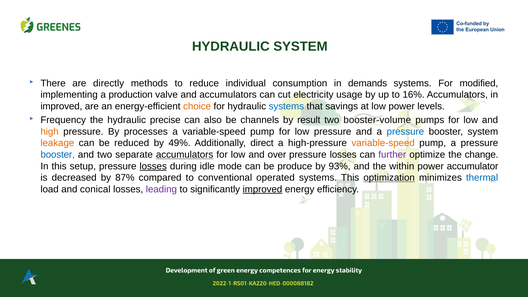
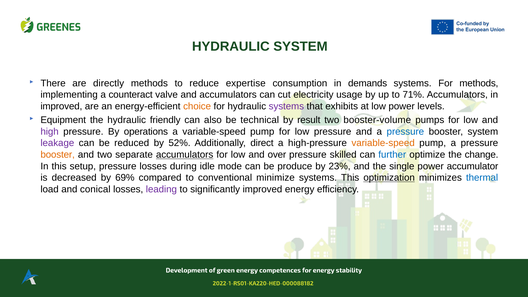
individual: individual -> expertise
For modified: modified -> methods
production: production -> counteract
16%: 16% -> 71%
systems at (286, 106) colour: blue -> purple
savings: savings -> exhibits
Frequency: Frequency -> Equipment
precise: precise -> friendly
channels: channels -> technical
high colour: orange -> purple
processes: processes -> operations
leakage colour: orange -> purple
49%: 49% -> 52%
booster at (58, 155) colour: blue -> orange
losses at (343, 155): losses -> skilled
further colour: purple -> blue
losses at (153, 166) underline: present -> none
93%: 93% -> 23%
within: within -> single
87%: 87% -> 69%
operated: operated -> minimize
improved at (262, 189) underline: present -> none
